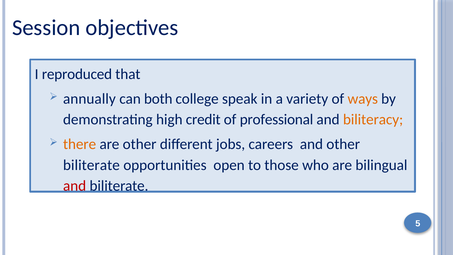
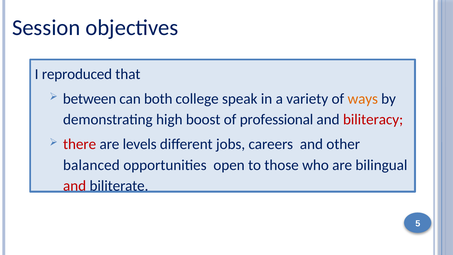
annually: annually -> between
credit: credit -> boost
biliteracy colour: orange -> red
there colour: orange -> red
are other: other -> levels
biliterate at (91, 165): biliterate -> balanced
